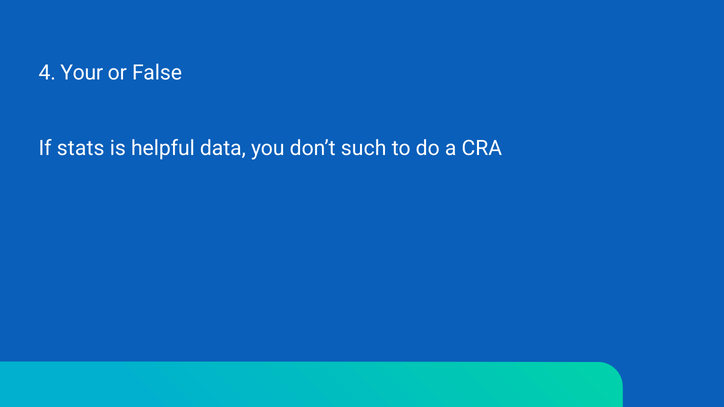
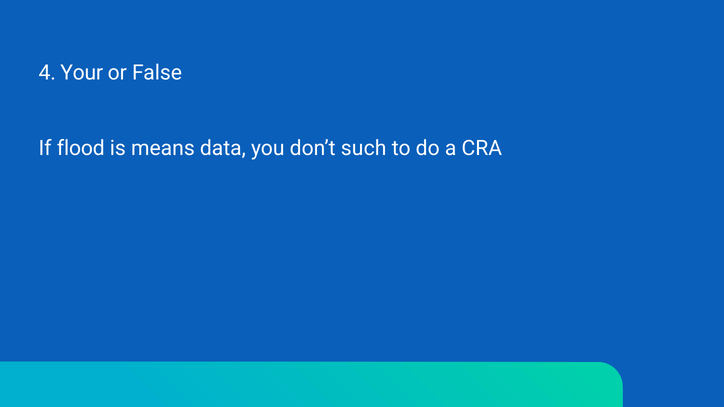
stats: stats -> flood
helpful: helpful -> means
